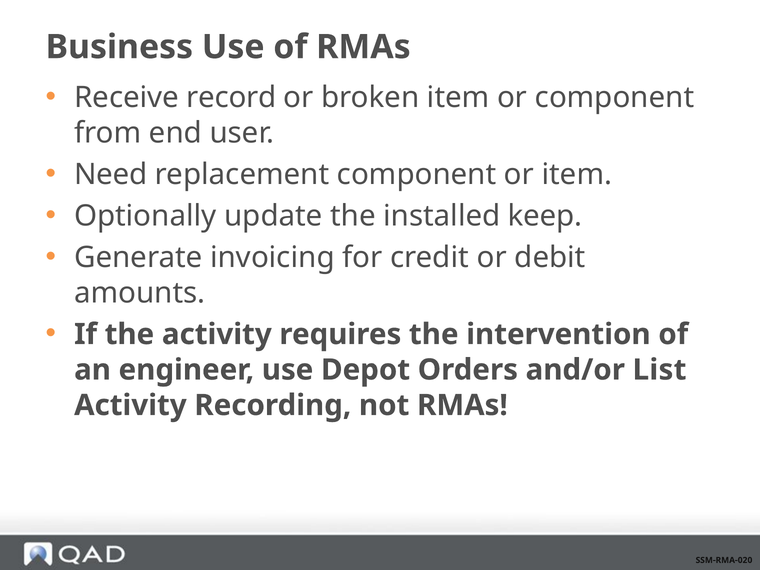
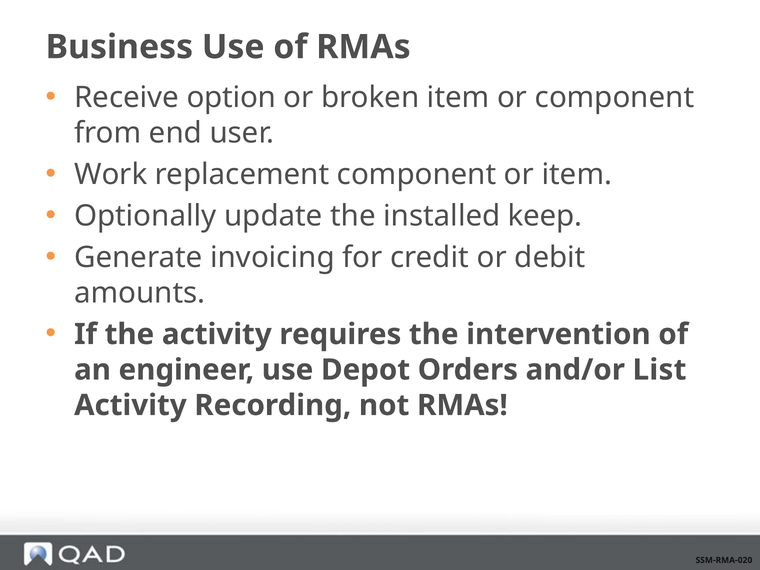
record: record -> option
Need: Need -> Work
